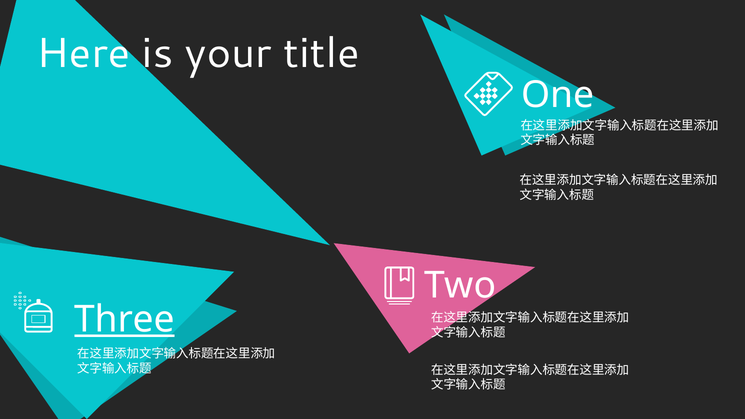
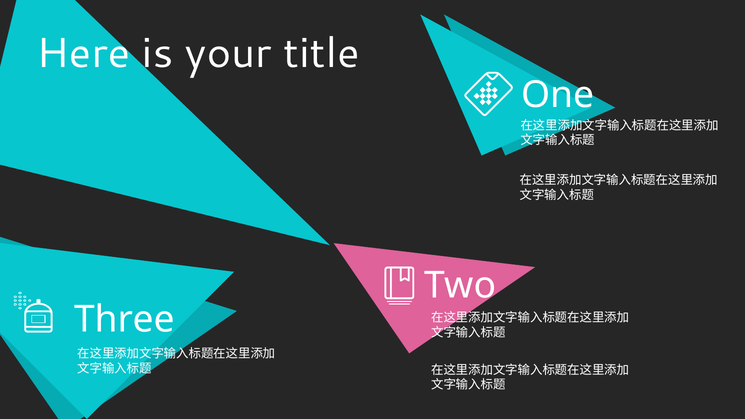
Three underline: present -> none
